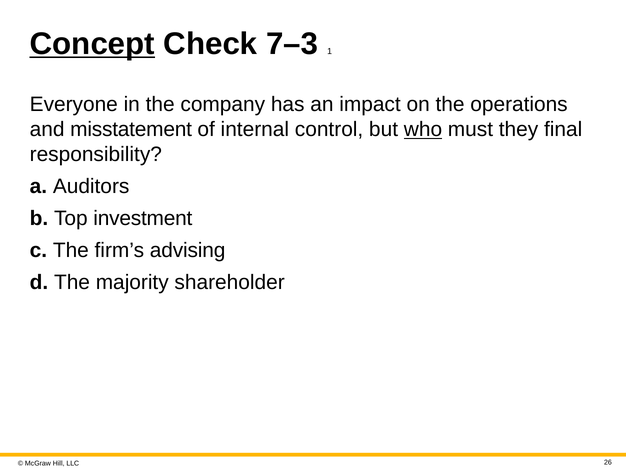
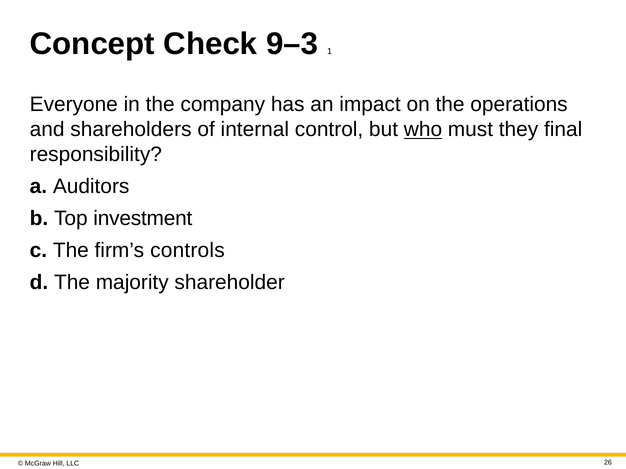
Concept underline: present -> none
7–3: 7–3 -> 9–3
misstatement: misstatement -> shareholders
advising: advising -> controls
